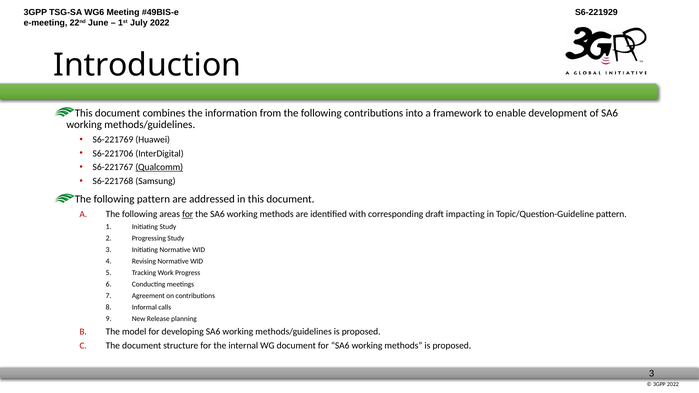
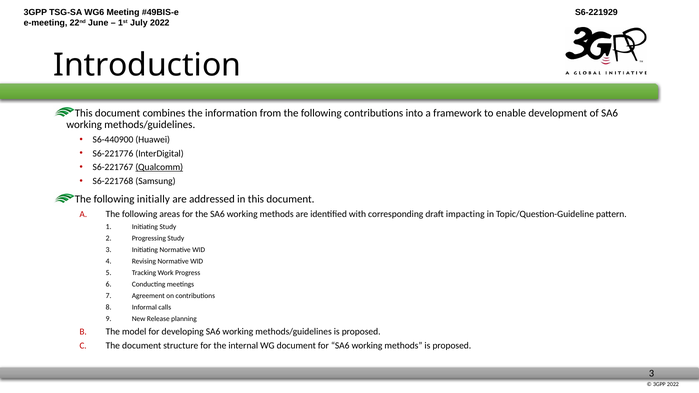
S6-221769: S6-221769 -> S6-440900
S6-221706: S6-221706 -> S6-221776
following pattern: pattern -> initially
for at (188, 214) underline: present -> none
